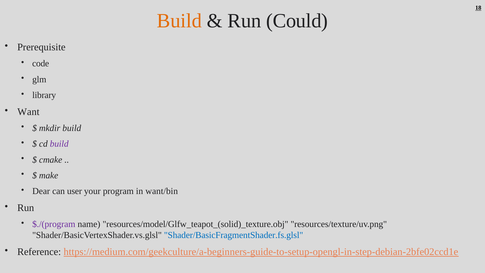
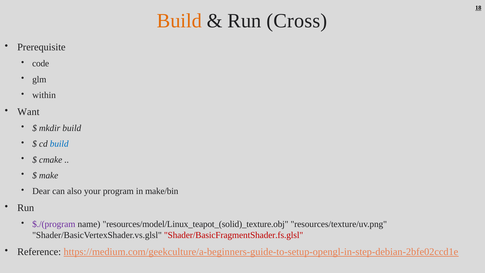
Could: Could -> Cross
library: library -> within
build at (59, 144) colour: purple -> blue
user: user -> also
want/bin: want/bin -> make/bin
resources/model/Glfw_teapot_(solid)_texture.obj: resources/model/Glfw_teapot_(solid)_texture.obj -> resources/model/Linux_teapot_(solid)_texture.obj
Shader/BasicFragmentShader.fs.glsl colour: blue -> red
